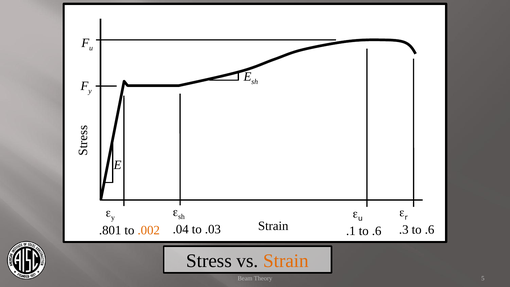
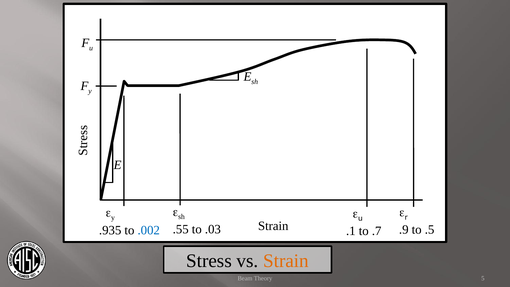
.04: .04 -> .55
.3: .3 -> .9
.6 at (430, 230): .6 -> .5
.801: .801 -> .935
.002 colour: orange -> blue
.1 to .6: .6 -> .7
